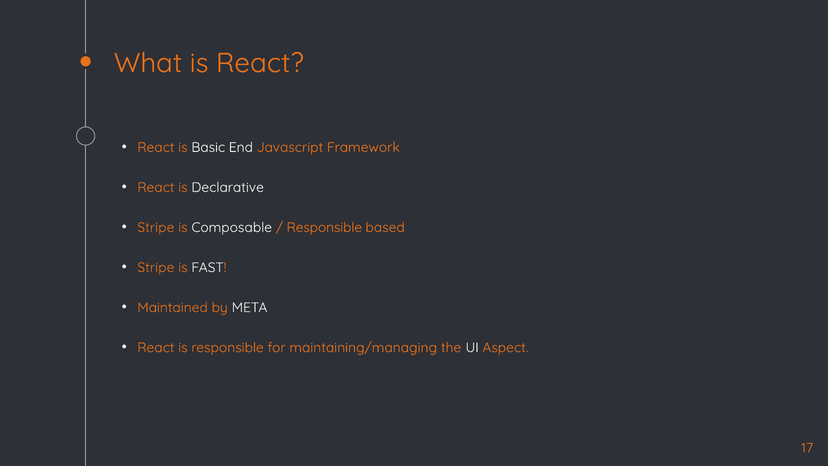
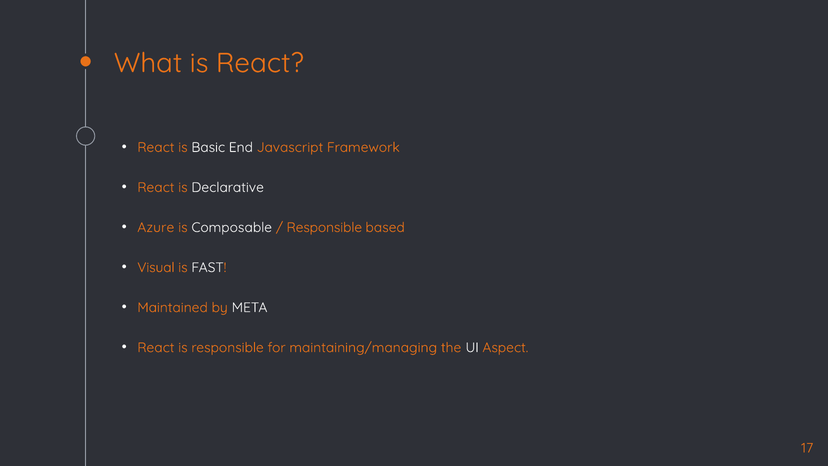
Stripe at (156, 227): Stripe -> Azure
Stripe at (156, 267): Stripe -> Visual
